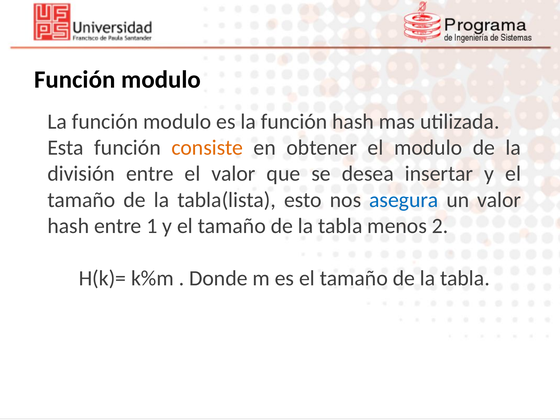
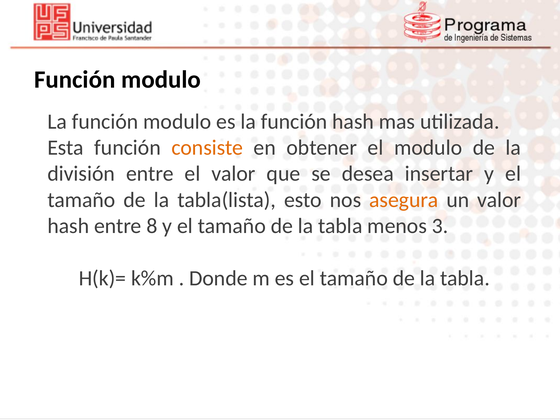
asegura colour: blue -> orange
1: 1 -> 8
2: 2 -> 3
